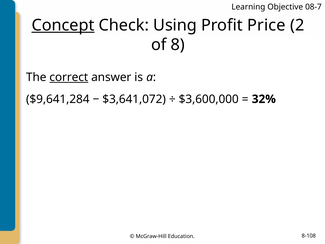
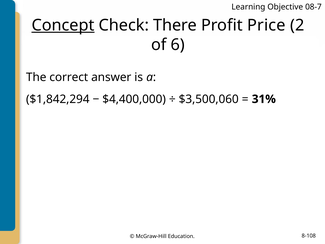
Using: Using -> There
8: 8 -> 6
correct underline: present -> none
$9,641,284: $9,641,284 -> $1,842,294
$3,641,072: $3,641,072 -> $4,400,000
$3,600,000: $3,600,000 -> $3,500,060
32%: 32% -> 31%
